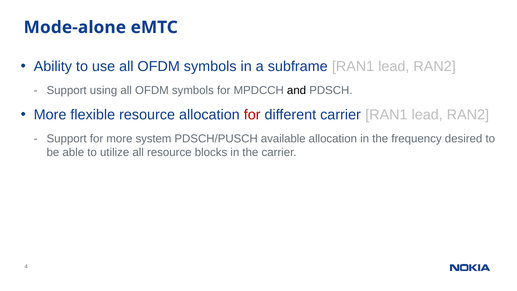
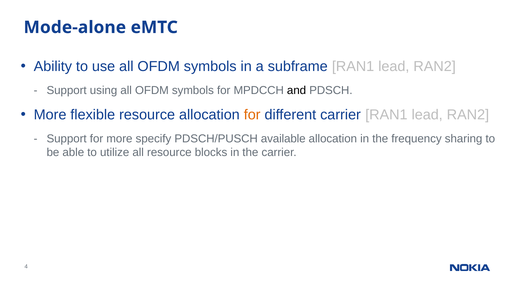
for at (252, 115) colour: red -> orange
system: system -> specify
desired: desired -> sharing
